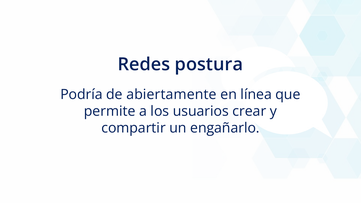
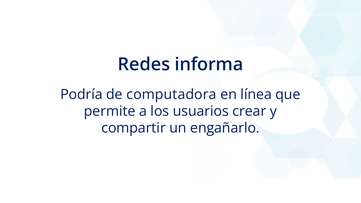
postura: postura -> informa
abiertamente: abiertamente -> computadora
